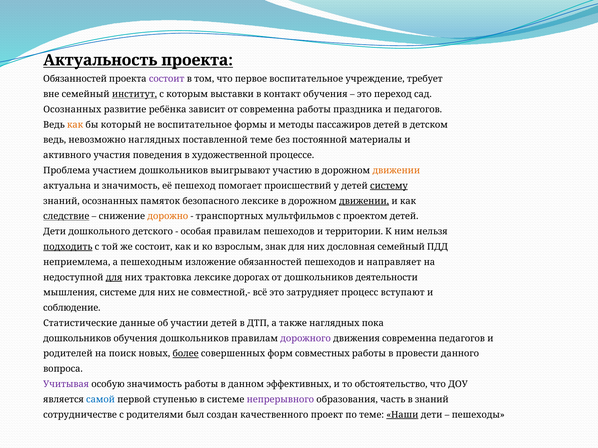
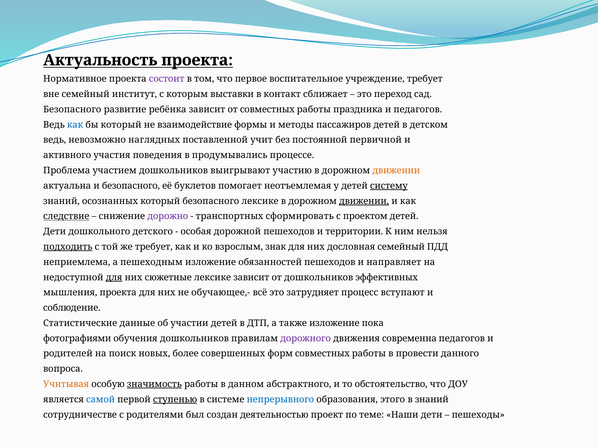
Обязанностей at (75, 79): Обязанностей -> Нормативное
институт underline: present -> none
контакт обучения: обучения -> сближает
Осознанных at (72, 110): Осознанных -> Безопасного
от современна: современна -> совместных
как at (75, 125) colour: orange -> blue
не воспитательное: воспитательное -> взаимодействие
поставленной теме: теме -> учит
материалы: материалы -> первичной
художественной: художественной -> продумывались
и значимость: значимость -> безопасного
пешеход: пешеход -> буклетов
происшествий: происшествий -> неотъемлемая
осознанных памяток: памяток -> который
дорожно colour: orange -> purple
мультфильмов: мультфильмов -> сформировать
особая правилам: правилам -> дорожной
же состоит: состоит -> требует
трактовка: трактовка -> сюжетные
лексике дорогах: дорогах -> зависит
деятельности: деятельности -> эффективных
мышления системе: системе -> проекта
совместной,-: совместной,- -> обучающее,-
также наглядных: наглядных -> изложение
дошкольников at (77, 339): дошкольников -> фотографиями
более underline: present -> none
Учитывая colour: purple -> orange
значимость at (154, 385) underline: none -> present
эффективных: эффективных -> абстрактного
ступенью underline: none -> present
непрерывного colour: purple -> blue
часть: часть -> этого
качественного: качественного -> деятельностью
Наши underline: present -> none
